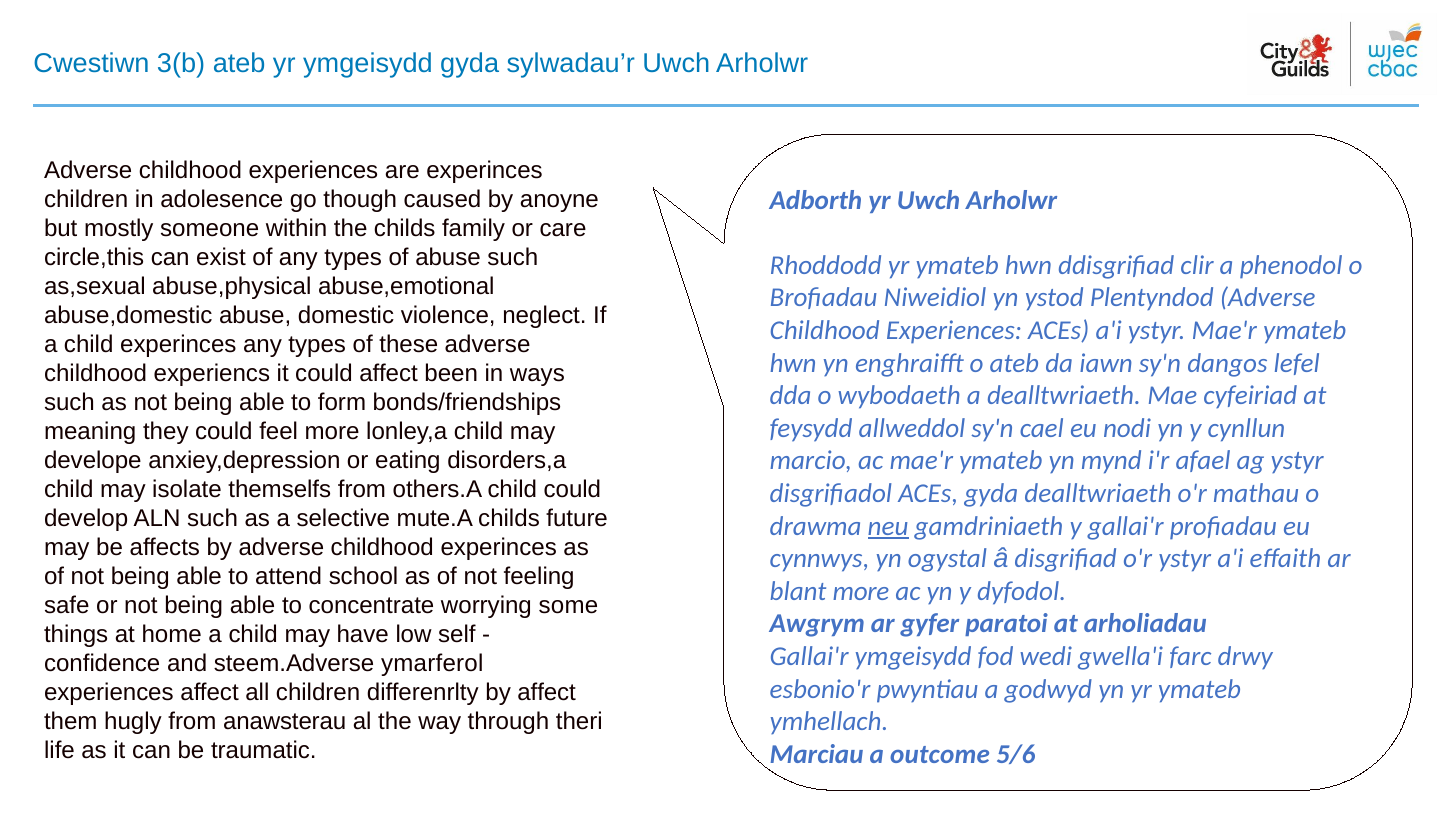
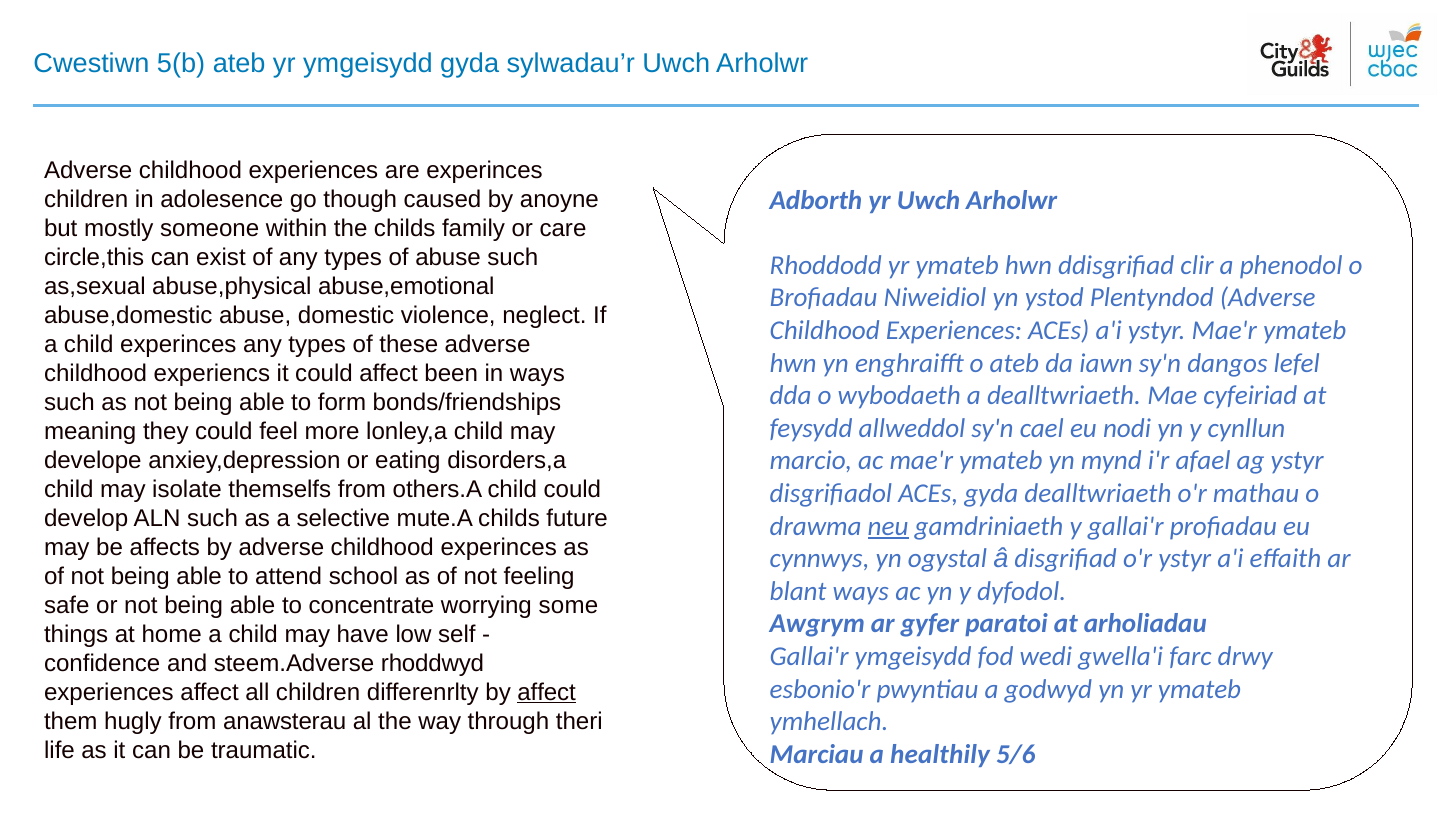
3(b: 3(b -> 5(b
blant more: more -> ways
ymarferol: ymarferol -> rhoddwyd
affect at (547, 692) underline: none -> present
outcome: outcome -> healthily
